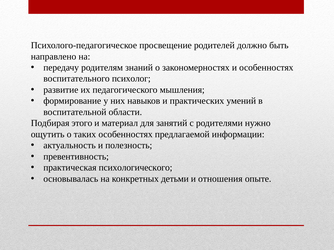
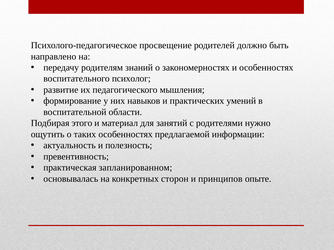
психологического: психологического -> запланированном
детьми: детьми -> сторон
отношения: отношения -> принципов
